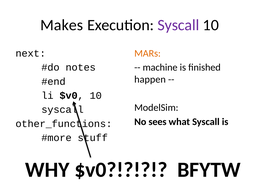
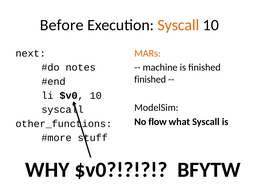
Makes: Makes -> Before
Syscall at (178, 25) colour: purple -> orange
happen at (150, 80): happen -> finished
sees: sees -> flow
